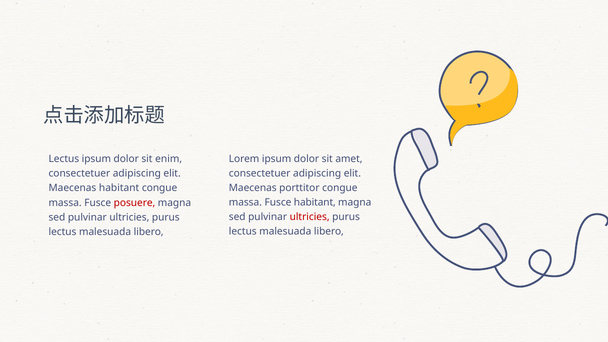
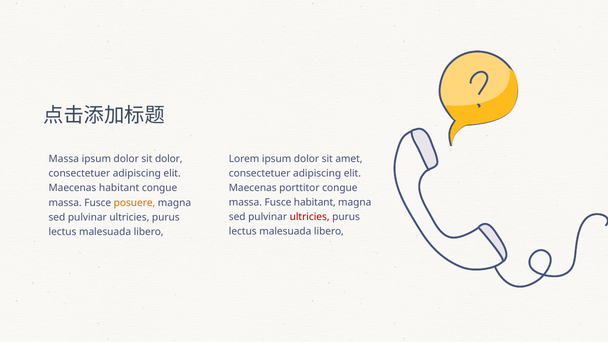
Lectus at (64, 159): Lectus -> Massa
sit enim: enim -> dolor
posuere colour: red -> orange
